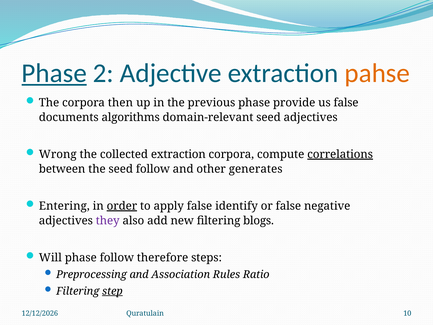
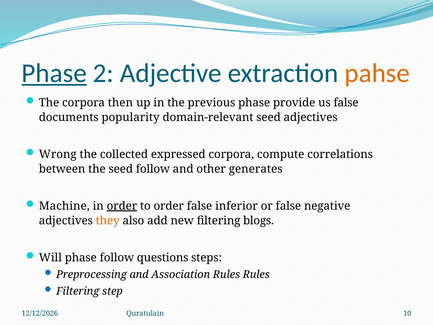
algorithms: algorithms -> popularity
collected extraction: extraction -> expressed
correlations underline: present -> none
Entering: Entering -> Machine
to apply: apply -> order
identify: identify -> inferior
they colour: purple -> orange
therefore: therefore -> questions
Rules Ratio: Ratio -> Rules
step underline: present -> none
